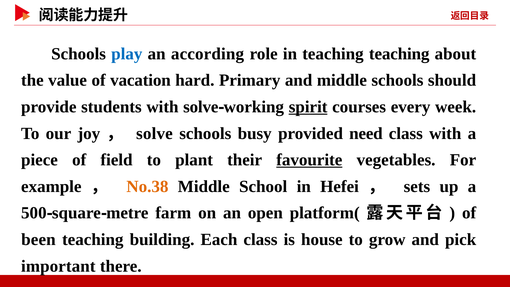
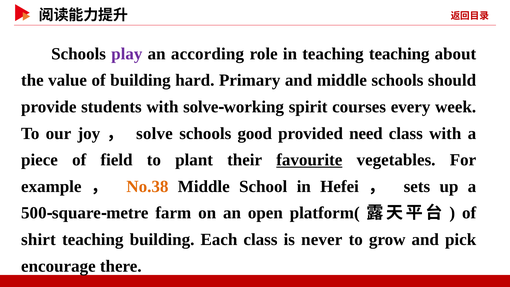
play colour: blue -> purple
of vacation: vacation -> building
spirit underline: present -> none
busy: busy -> good
been: been -> shirt
house: house -> never
important: important -> encourage
